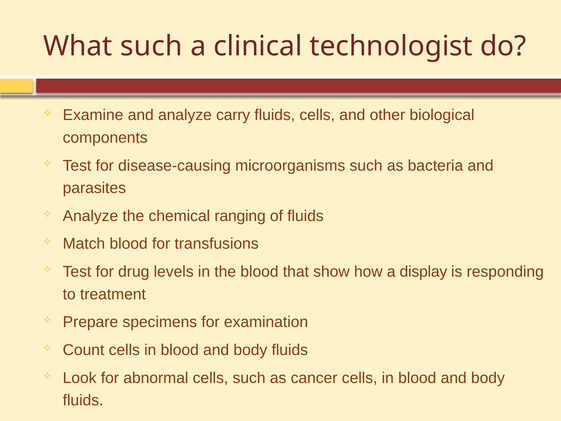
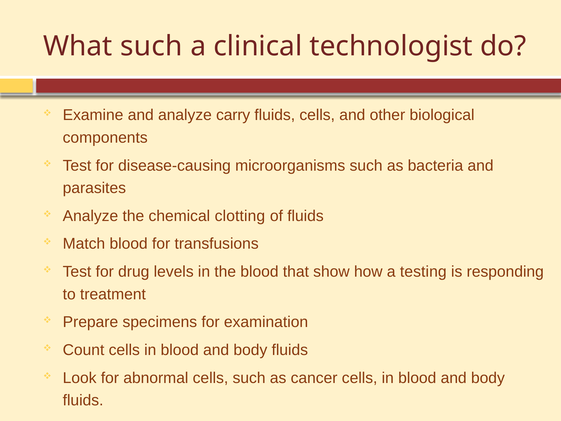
ranging: ranging -> clotting
display: display -> testing
